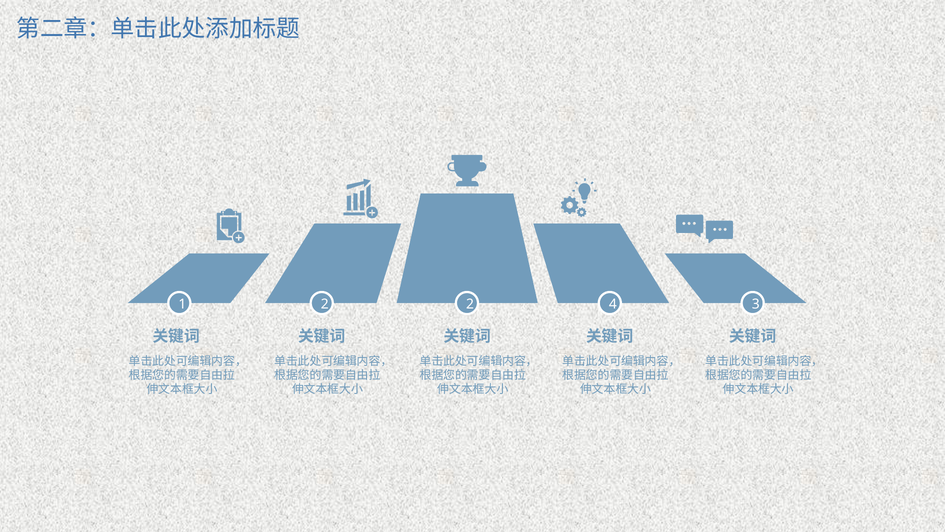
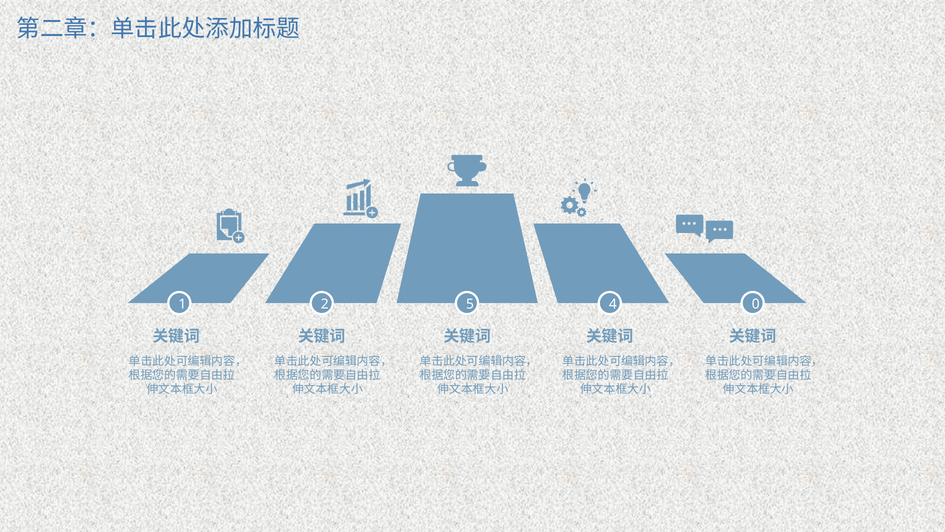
2 2: 2 -> 5
3: 3 -> 0
